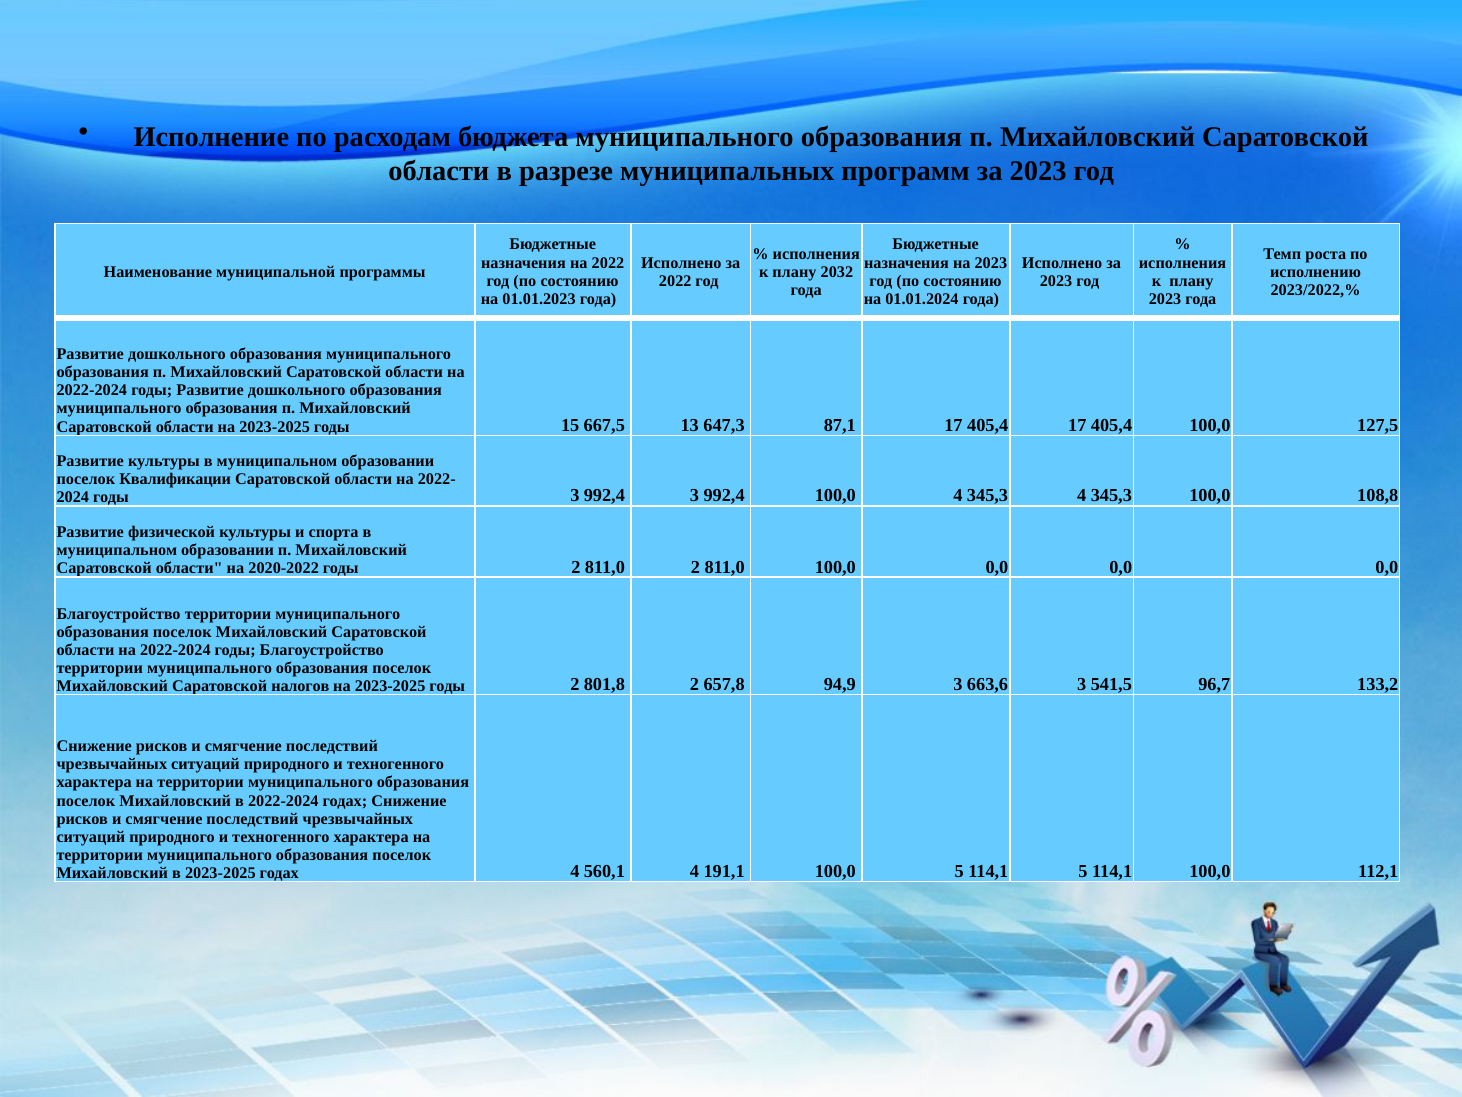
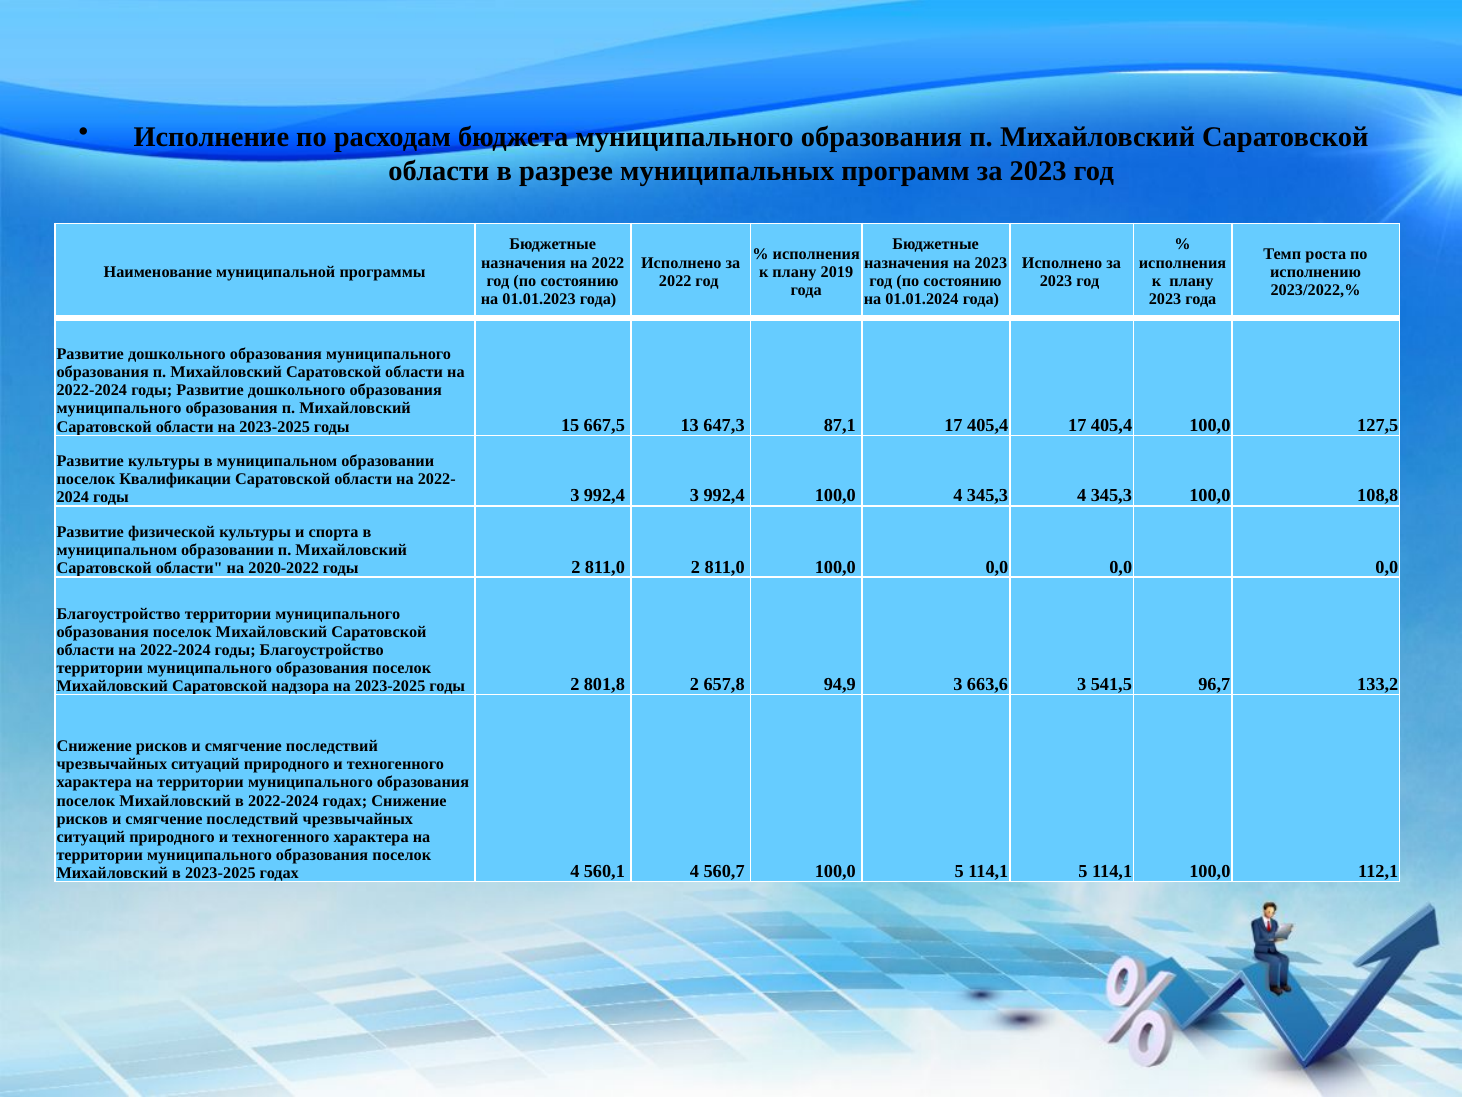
2032: 2032 -> 2019
налогов: налогов -> надзора
191,1: 191,1 -> 560,7
